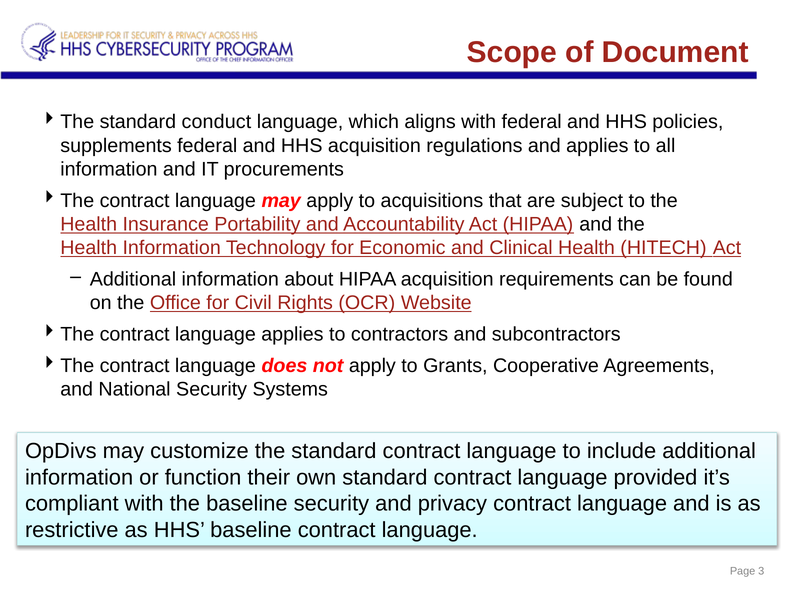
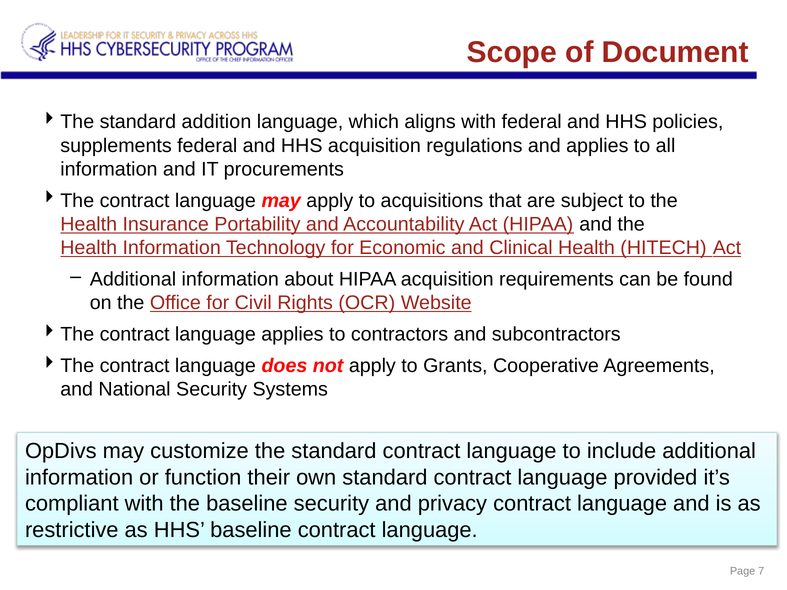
conduct: conduct -> addition
3: 3 -> 7
